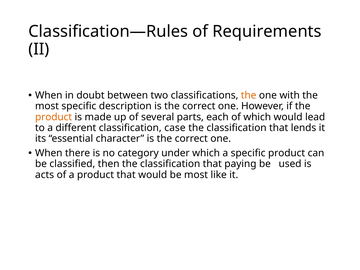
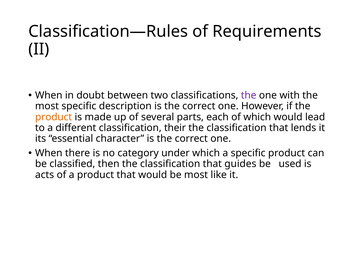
the at (249, 95) colour: orange -> purple
case: case -> their
paying: paying -> guides
